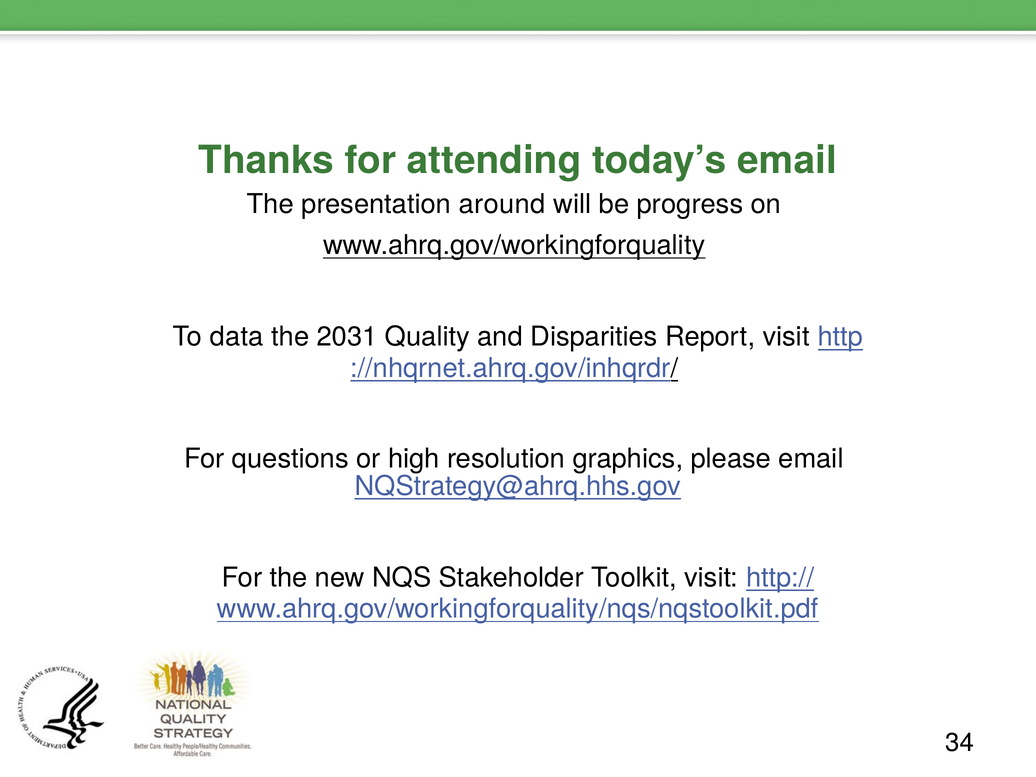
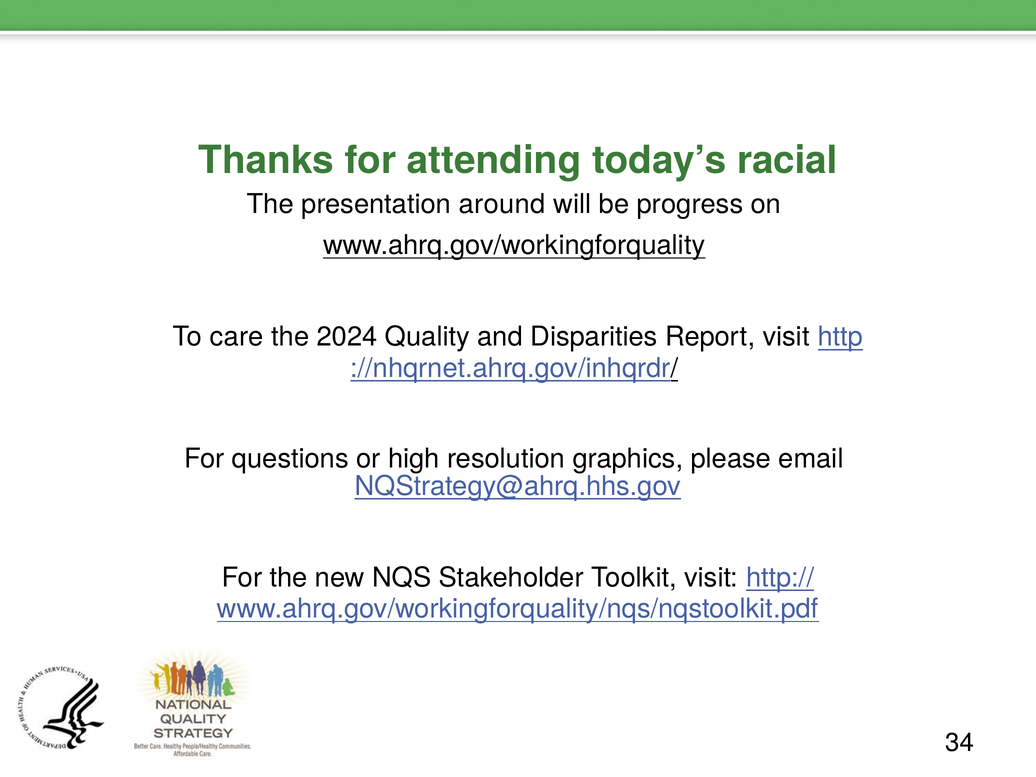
today’s email: email -> racial
data: data -> care
2031: 2031 -> 2024
